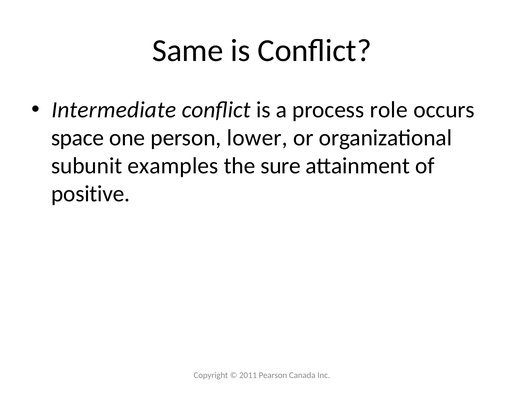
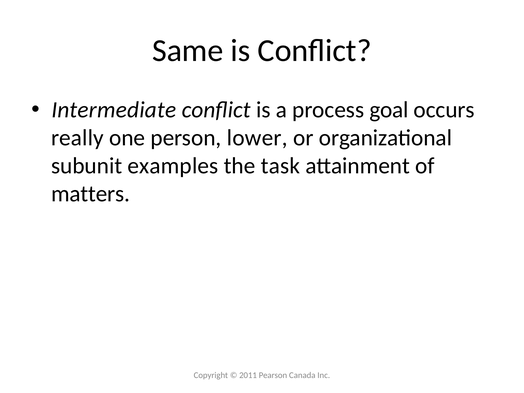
role: role -> goal
space: space -> really
sure: sure -> task
positive: positive -> matters
